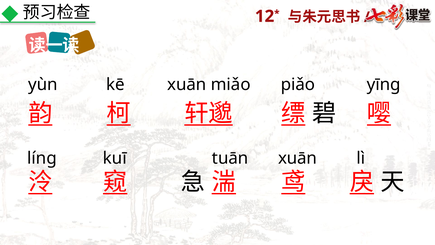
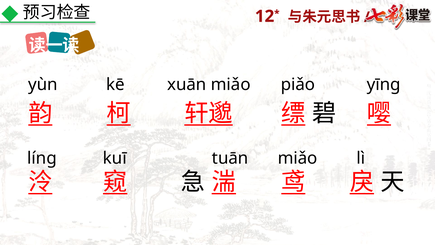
xuān at (298, 158): xuān -> miǎo
